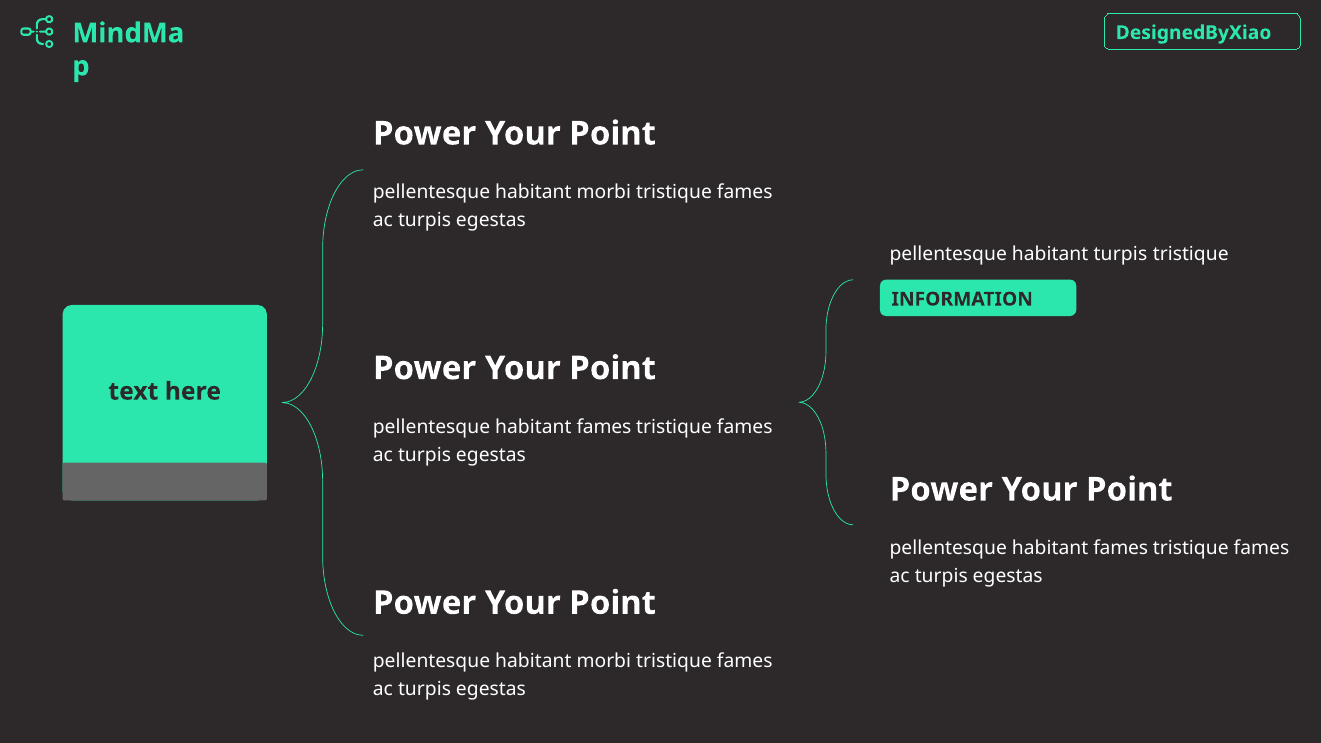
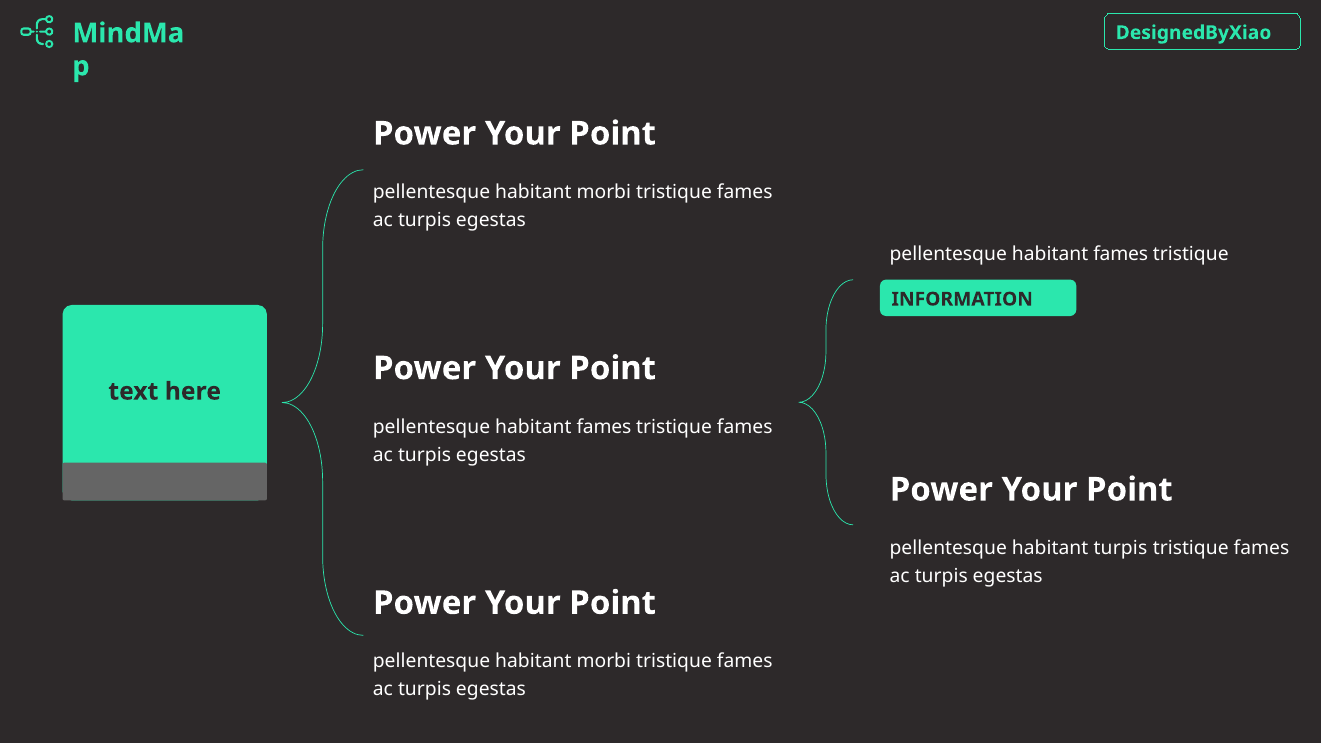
turpis at (1120, 255): turpis -> fames
fames at (1121, 548): fames -> turpis
